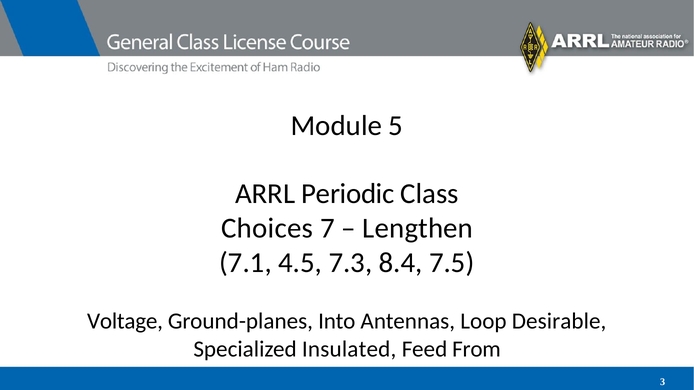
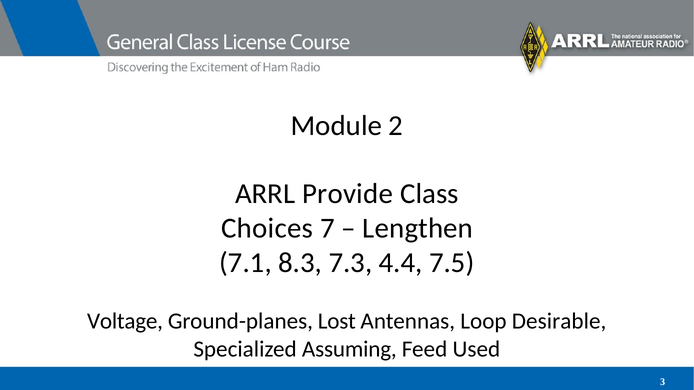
5: 5 -> 2
Periodic: Periodic -> Provide
4.5: 4.5 -> 8.3
8.4: 8.4 -> 4.4
Into: Into -> Lost
Insulated: Insulated -> Assuming
From: From -> Used
